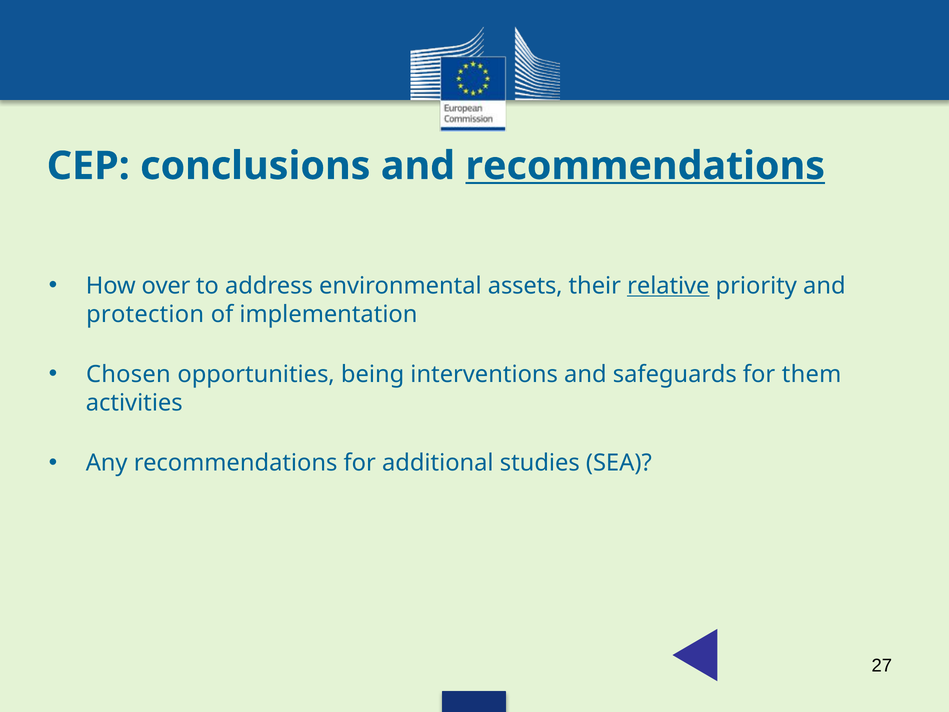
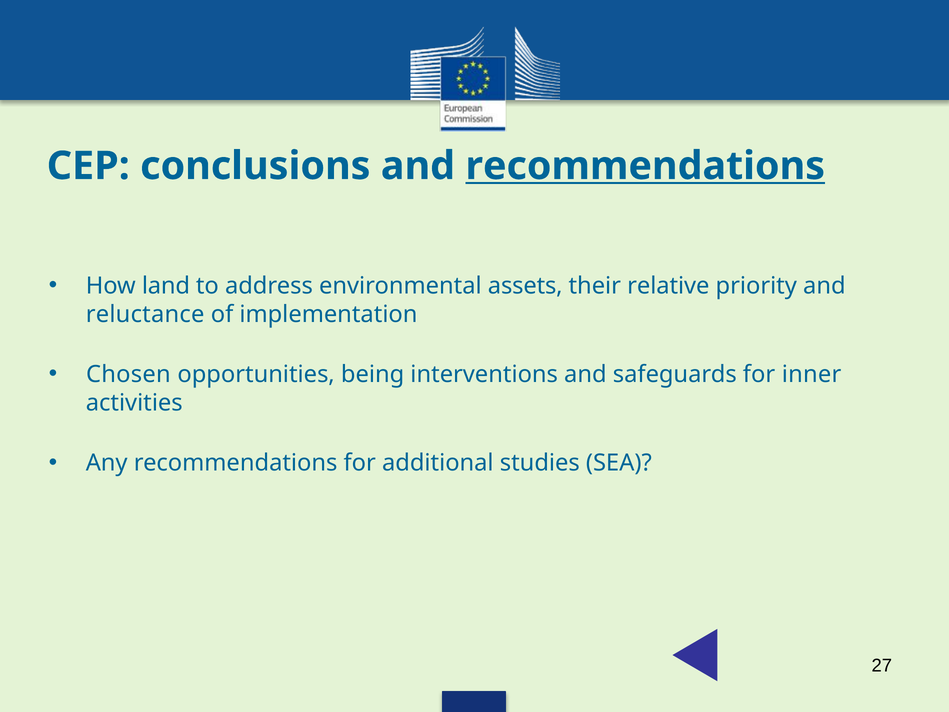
over: over -> land
relative underline: present -> none
protection: protection -> reluctance
them: them -> inner
